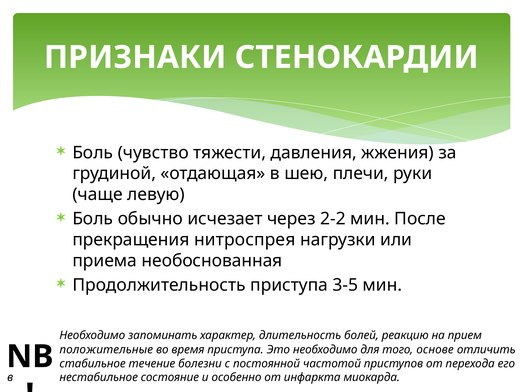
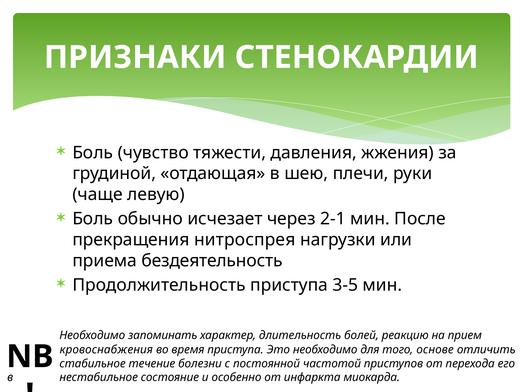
2-2: 2-2 -> 2-1
необоснованная: необоснованная -> бездеятельность
положительные: положительные -> кровоснабжения
